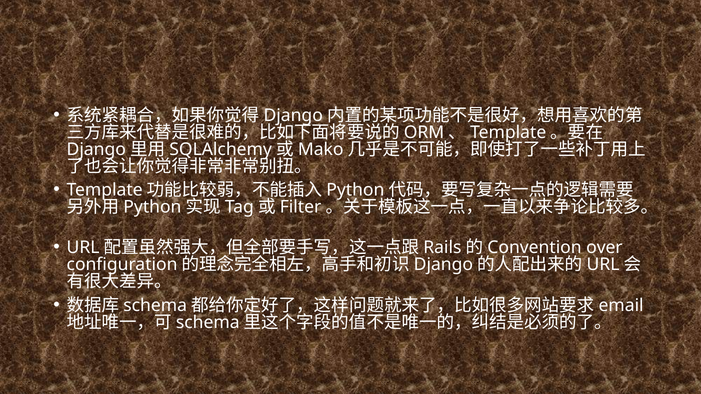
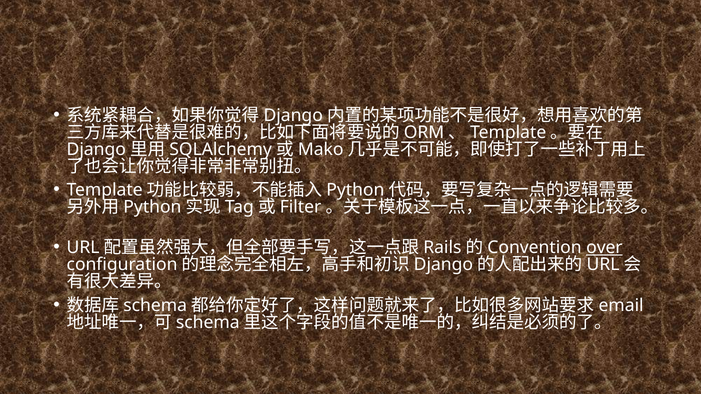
over underline: none -> present
